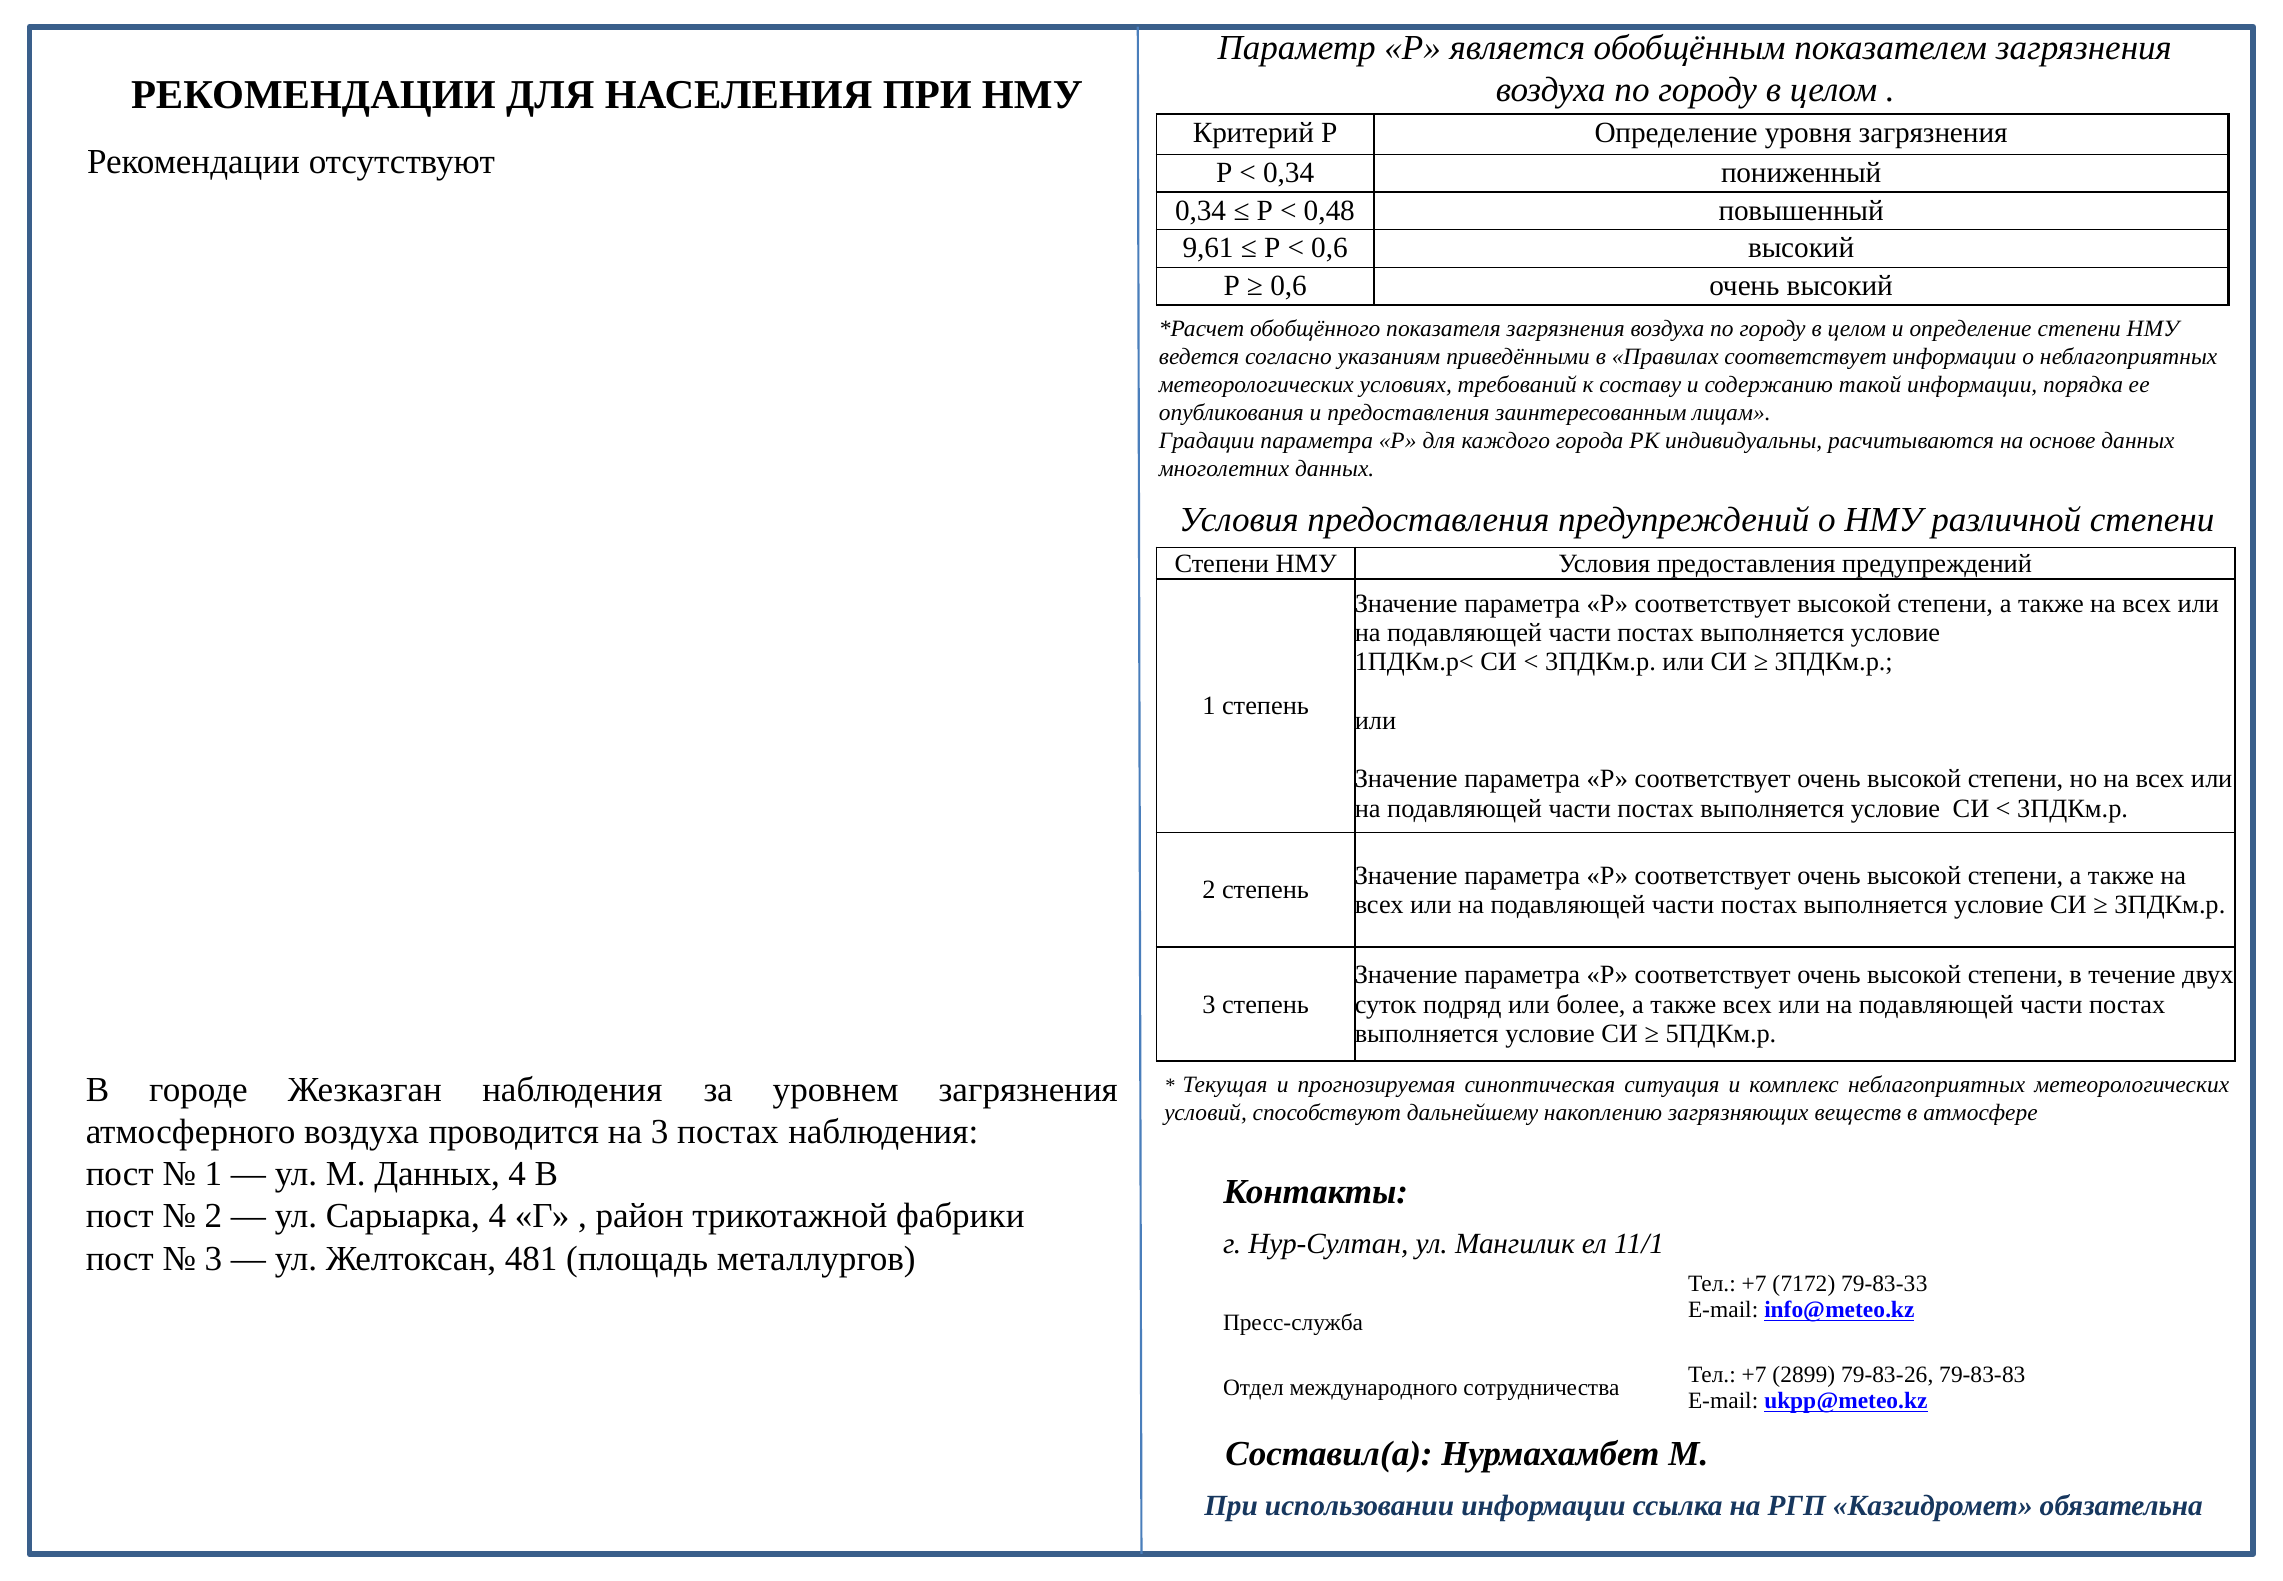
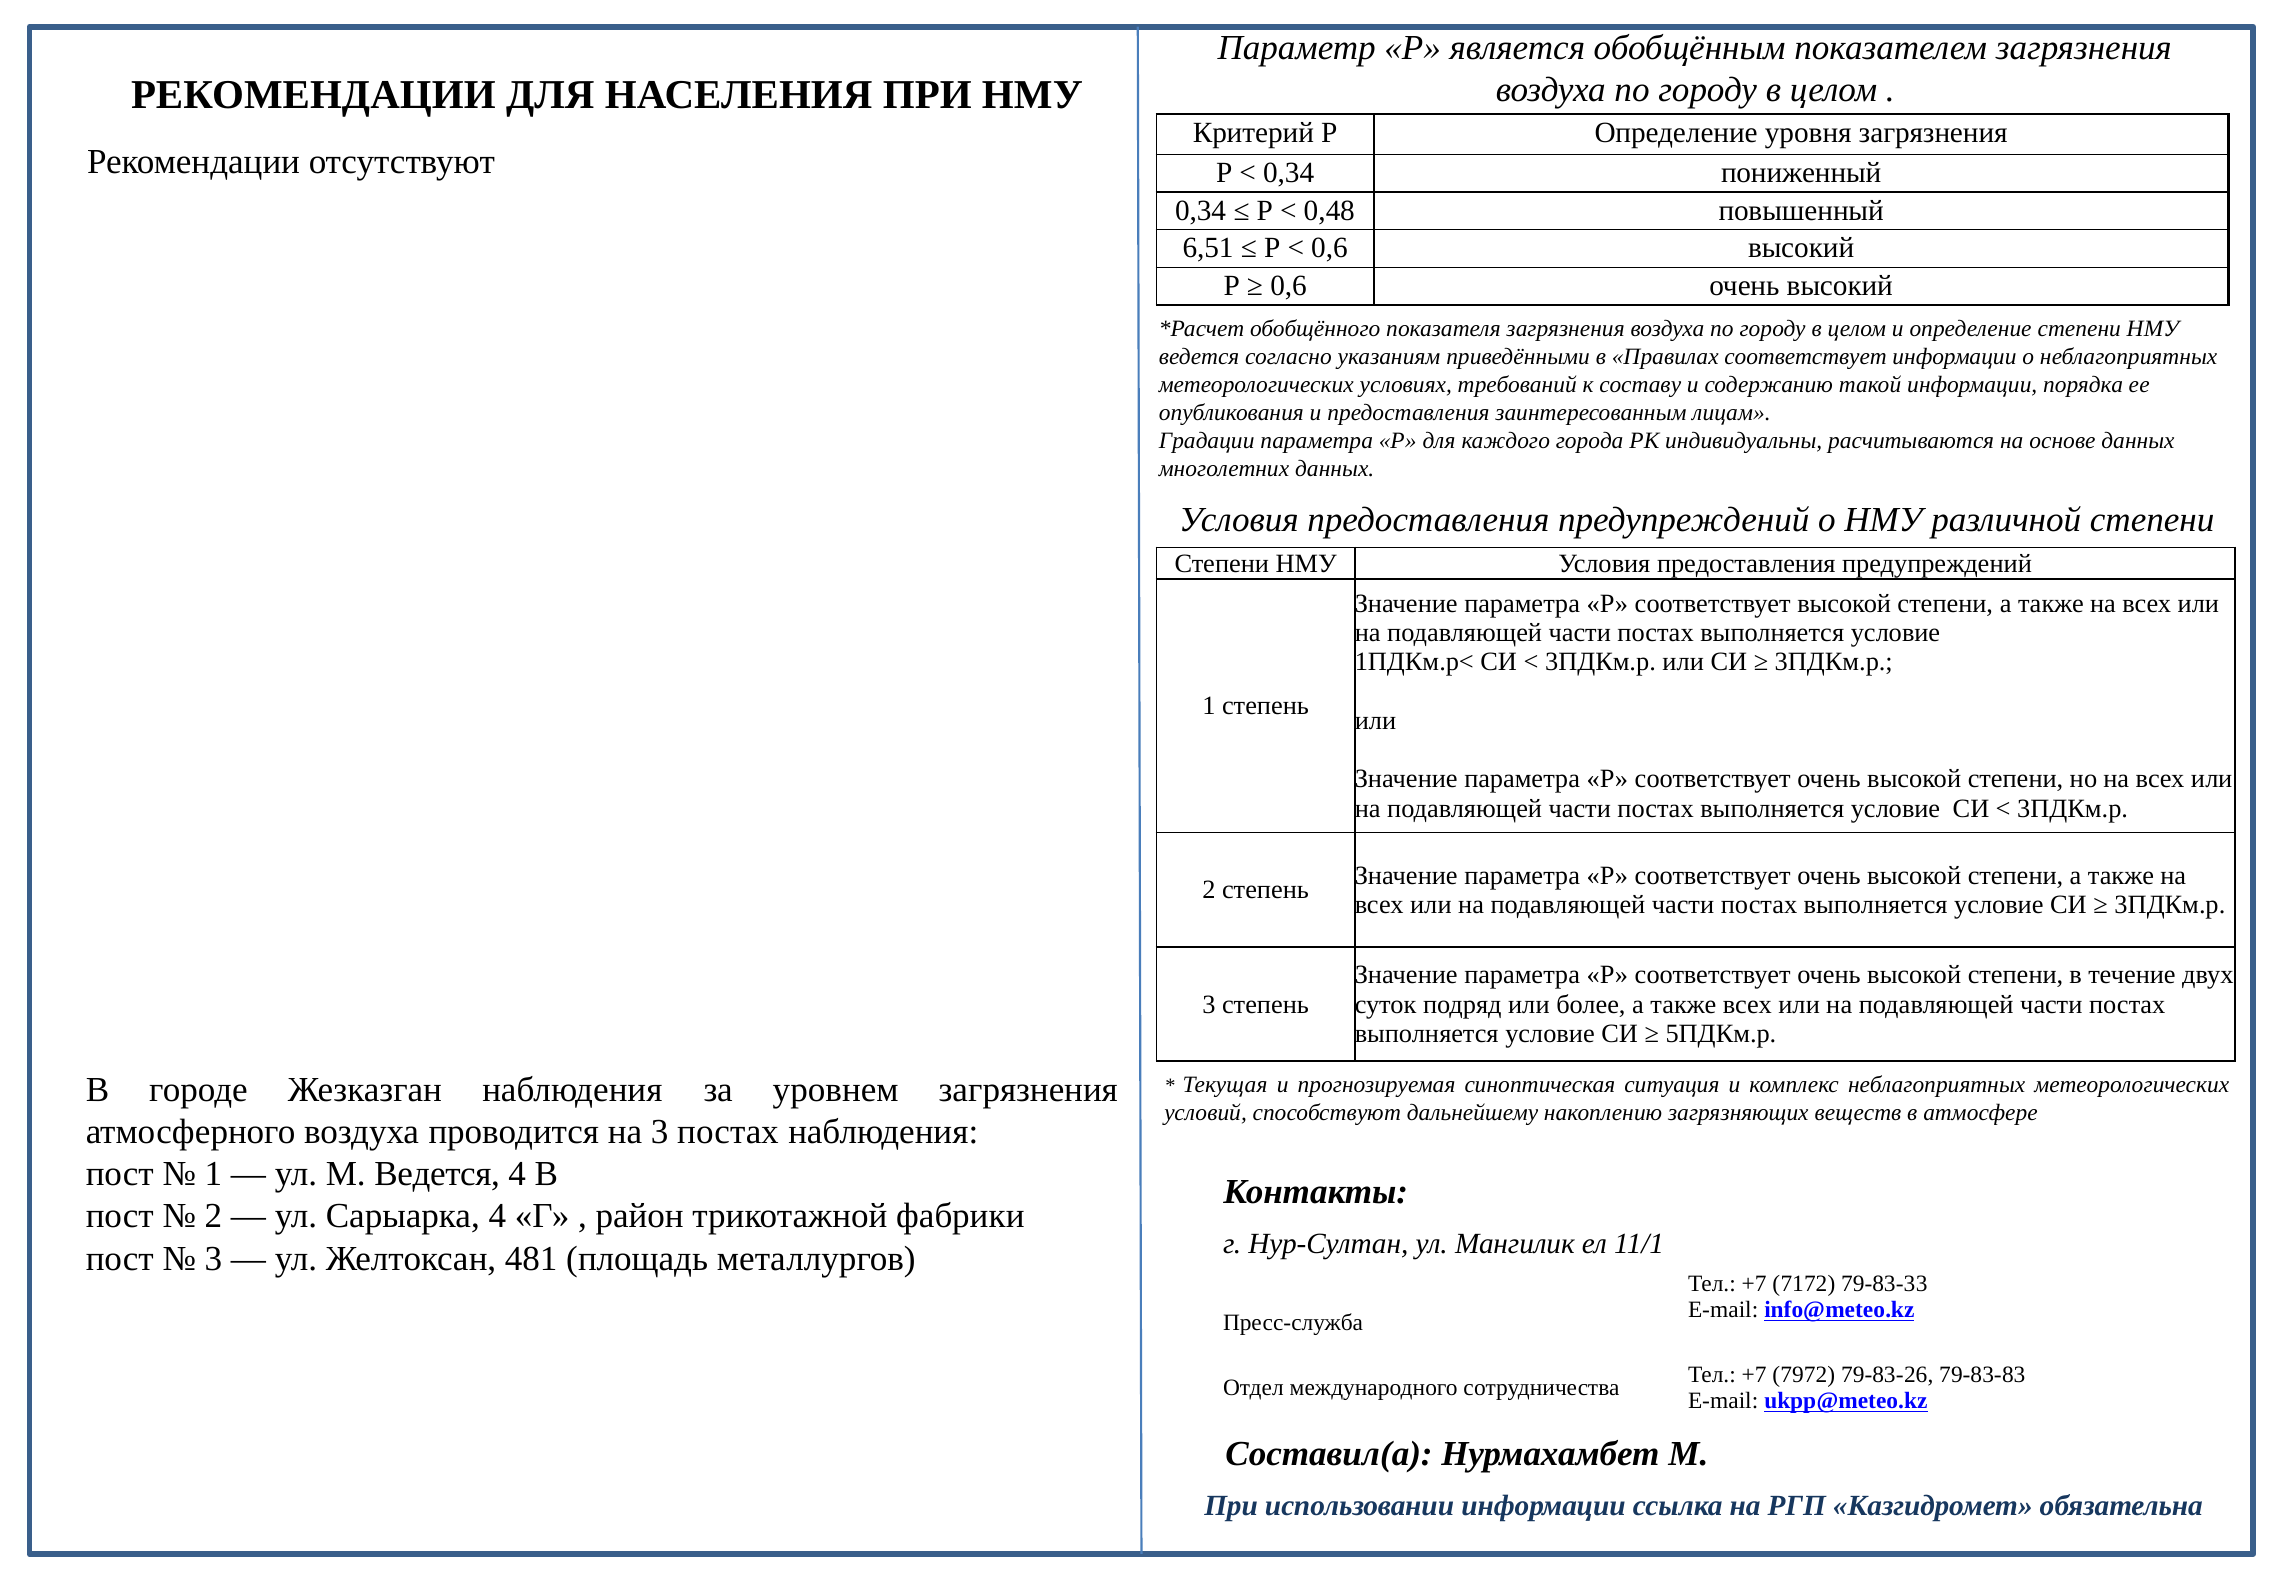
9,61: 9,61 -> 6,51
М Данных: Данных -> Ведется
2899: 2899 -> 7972
